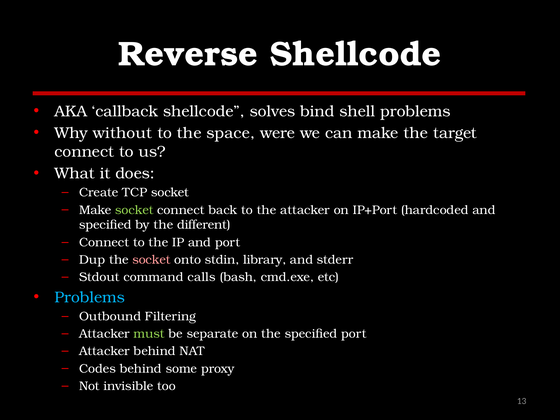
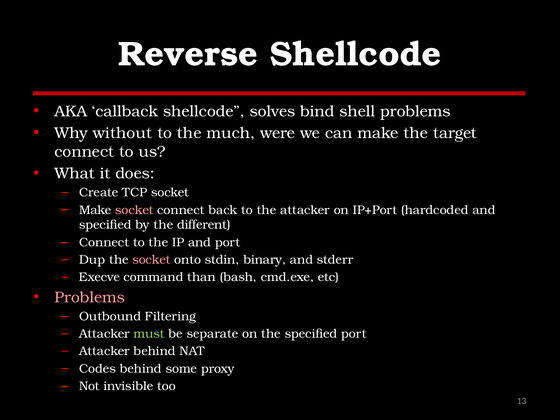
space: space -> much
socket at (134, 210) colour: light green -> pink
library: library -> binary
Stdout: Stdout -> Execve
calls: calls -> than
Problems at (90, 297) colour: light blue -> pink
